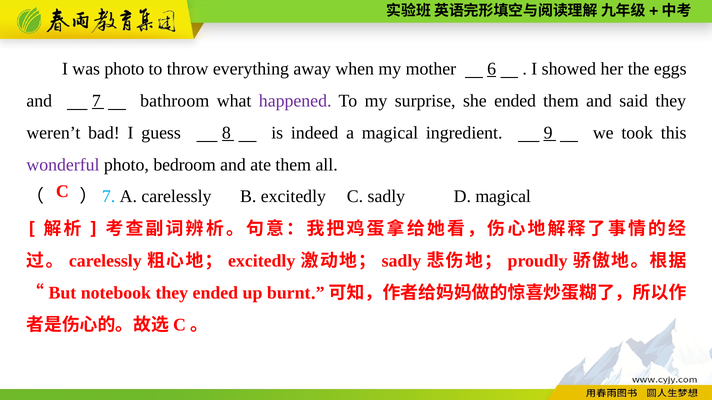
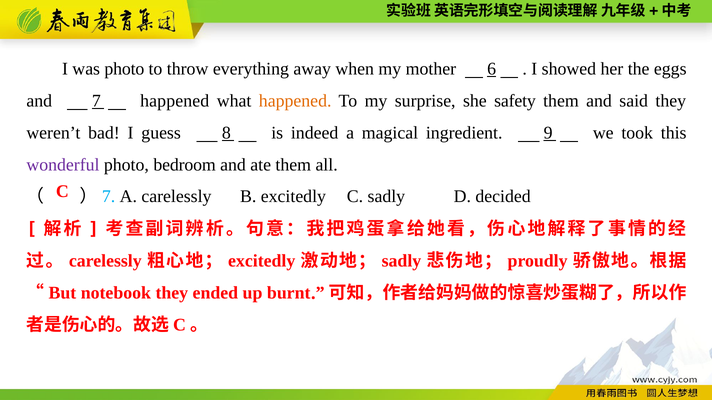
7 bathroom: bathroom -> happened
happened at (295, 101) colour: purple -> orange
she ended: ended -> safety
D magical: magical -> decided
